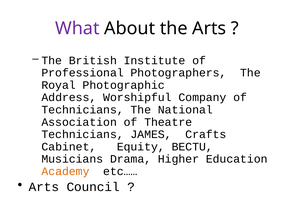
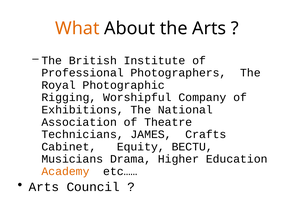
What colour: purple -> orange
Address: Address -> Rigging
Technicians at (83, 110): Technicians -> Exhibitions
